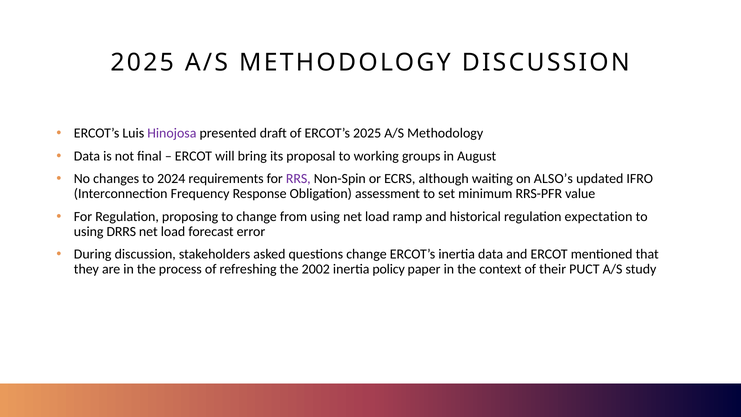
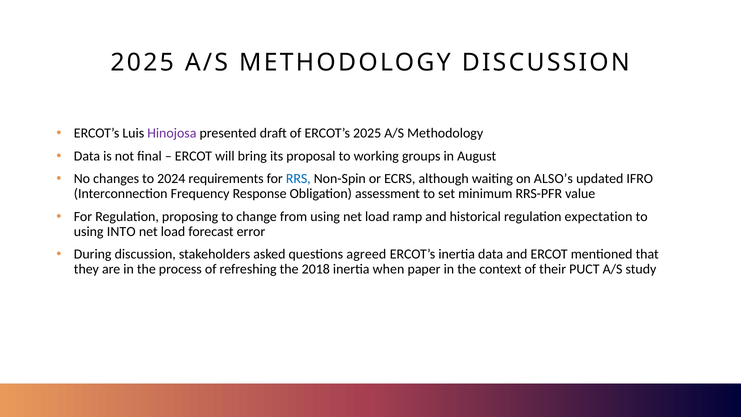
RRS colour: purple -> blue
DRRS: DRRS -> INTO
questions change: change -> agreed
2002: 2002 -> 2018
policy: policy -> when
